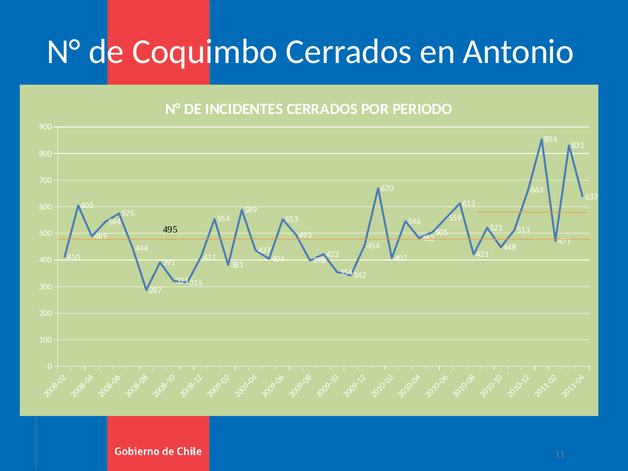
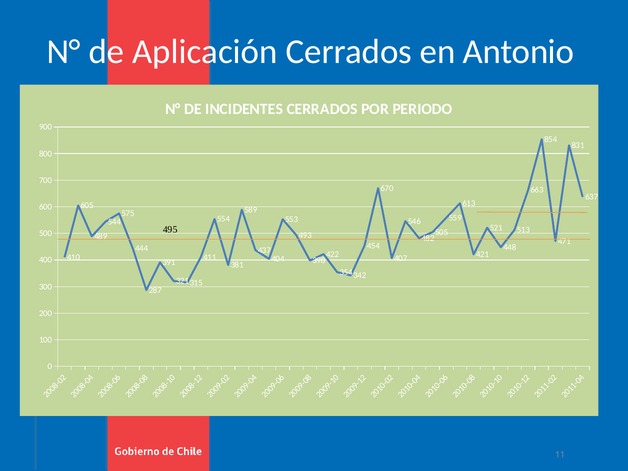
Coquimbo: Coquimbo -> Aplicación
